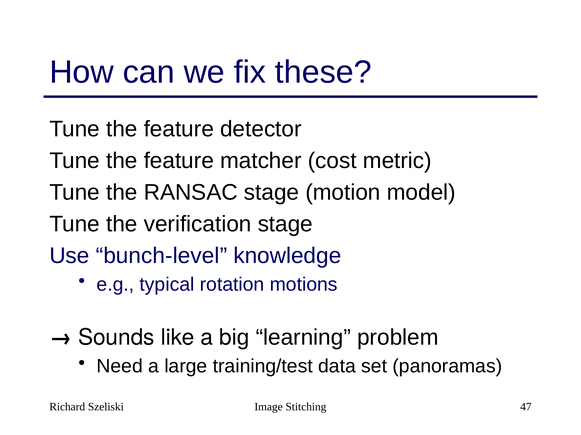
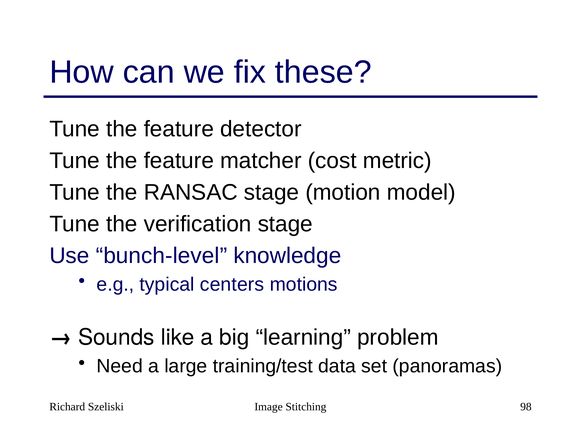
rotation: rotation -> centers
47: 47 -> 98
